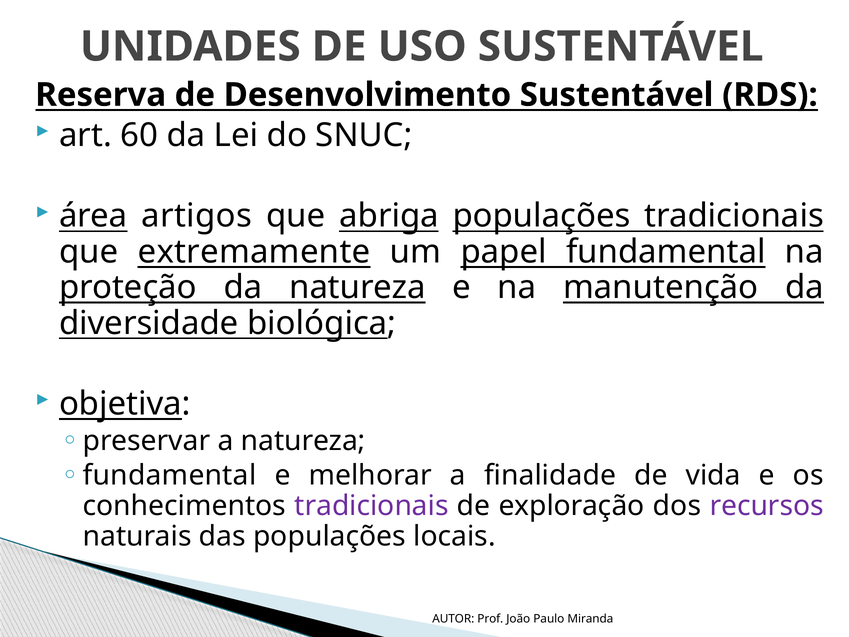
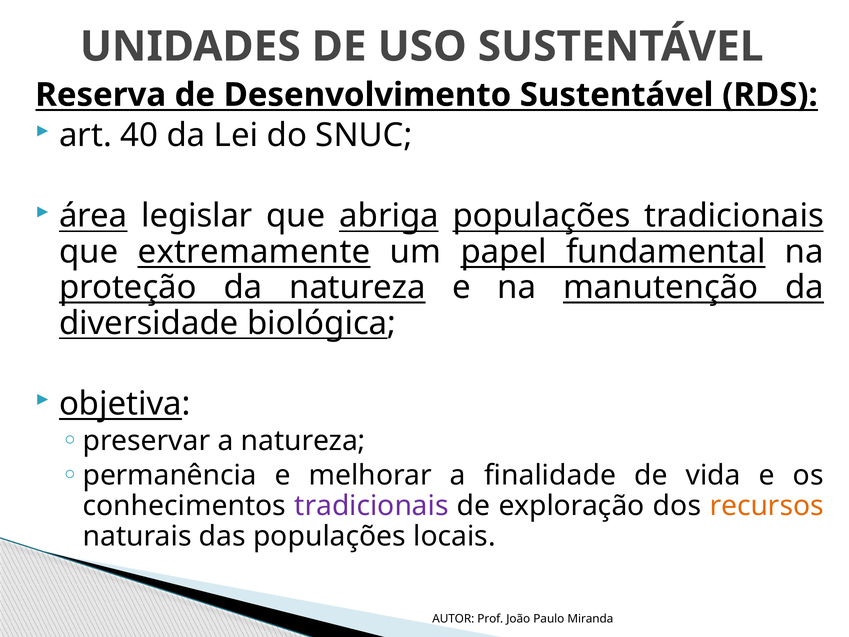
60: 60 -> 40
artigos: artigos -> legislar
fundamental at (170, 475): fundamental -> permanência
recursos colour: purple -> orange
